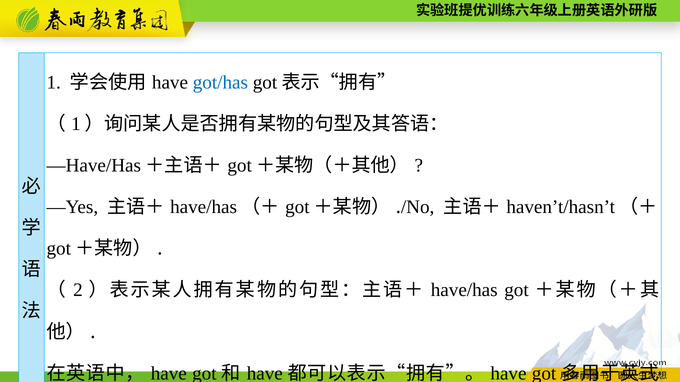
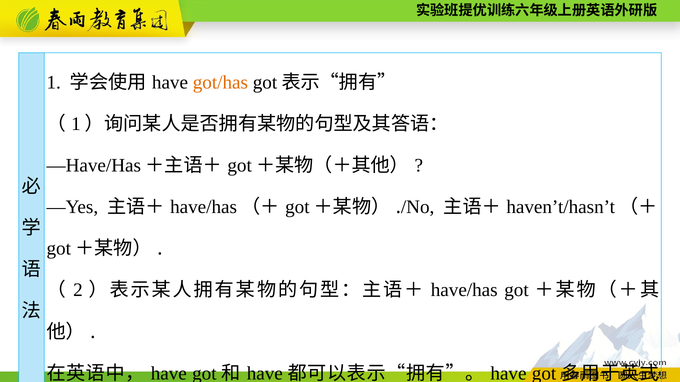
got/has colour: blue -> orange
